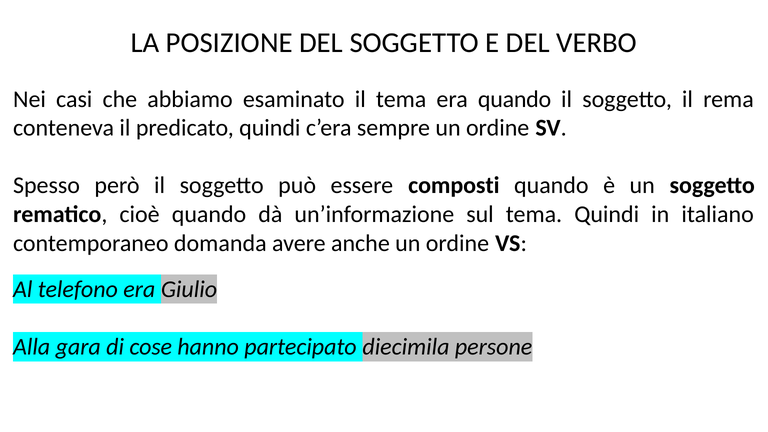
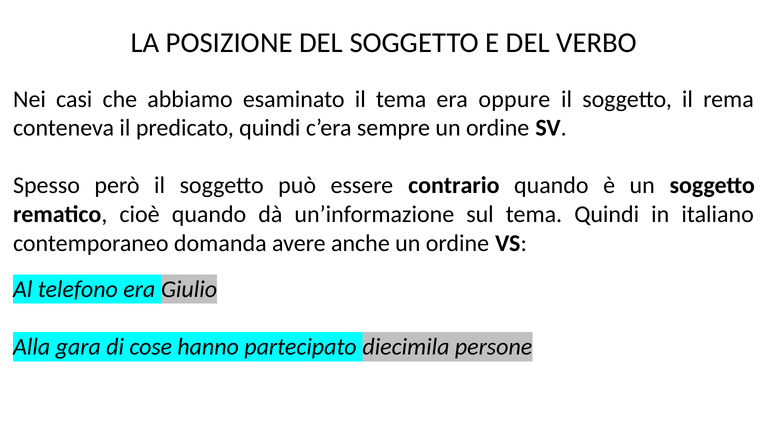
era quando: quando -> oppure
composti: composti -> contrario
